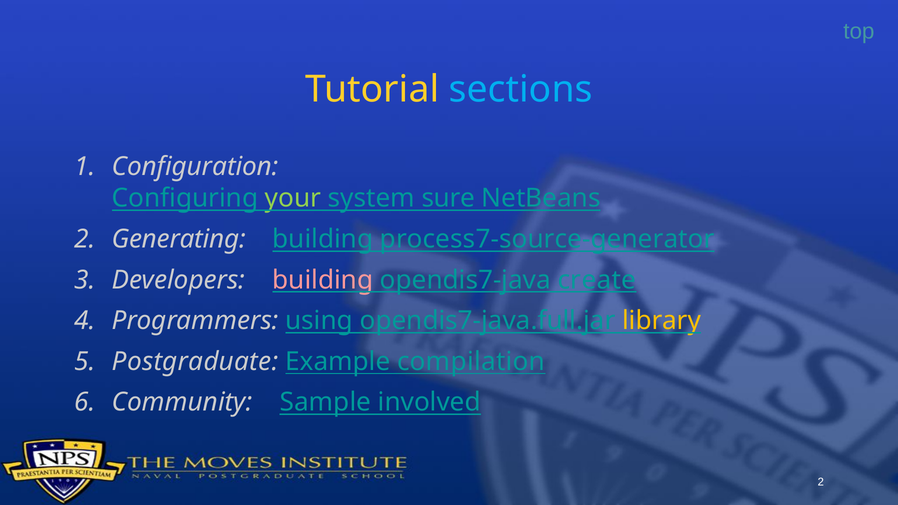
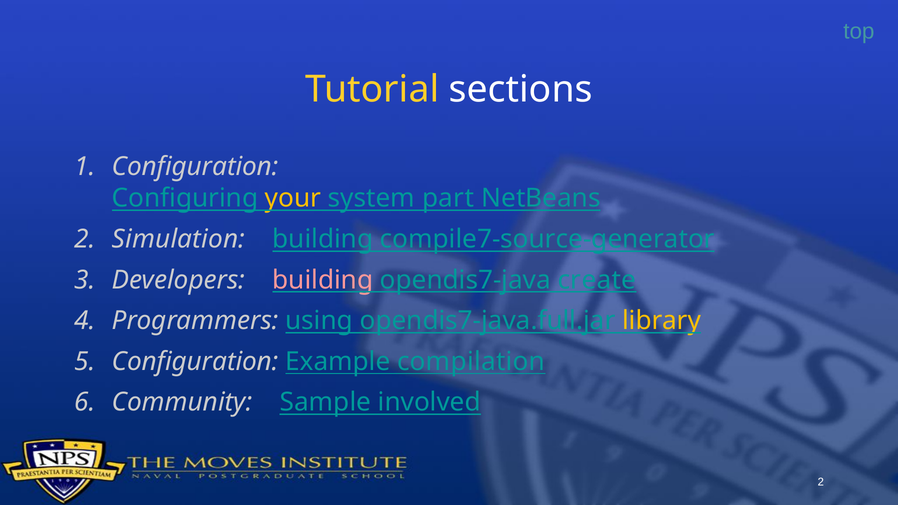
sections colour: light blue -> white
your colour: light green -> yellow
sure: sure -> part
Generating: Generating -> Simulation
process7-source-generator: process7-source-generator -> compile7-source-generator
Postgraduate at (195, 362): Postgraduate -> Configuration
